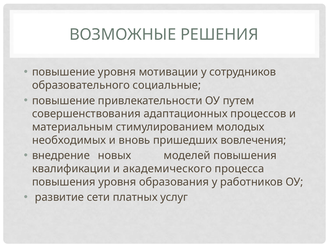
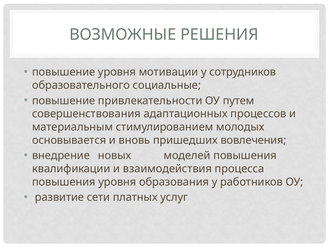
необходимых: необходимых -> основывается
академического: академического -> взаимодействия
